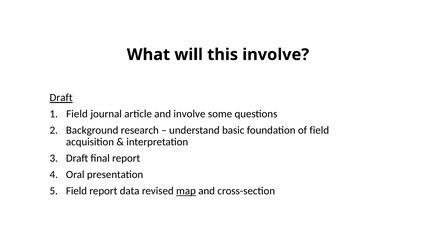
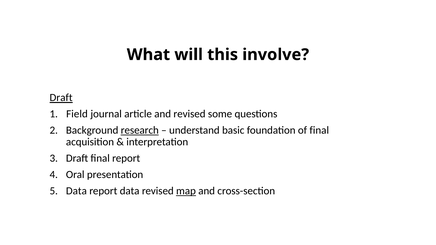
and involve: involve -> revised
research underline: none -> present
of field: field -> final
Field at (76, 191): Field -> Data
